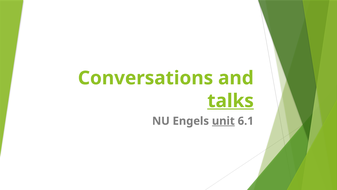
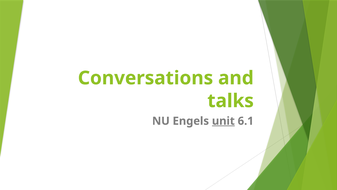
talks underline: present -> none
